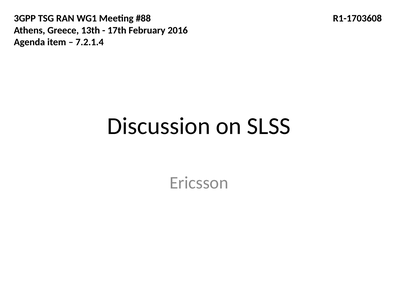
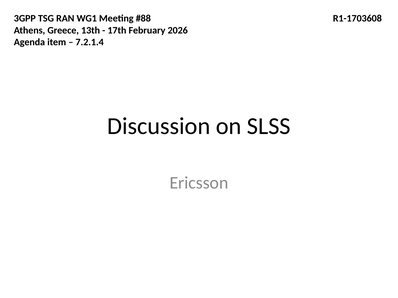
2016: 2016 -> 2026
